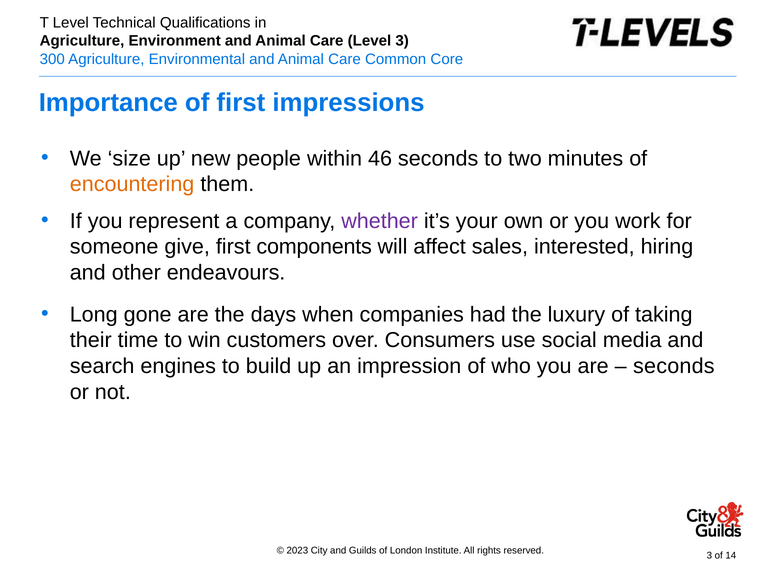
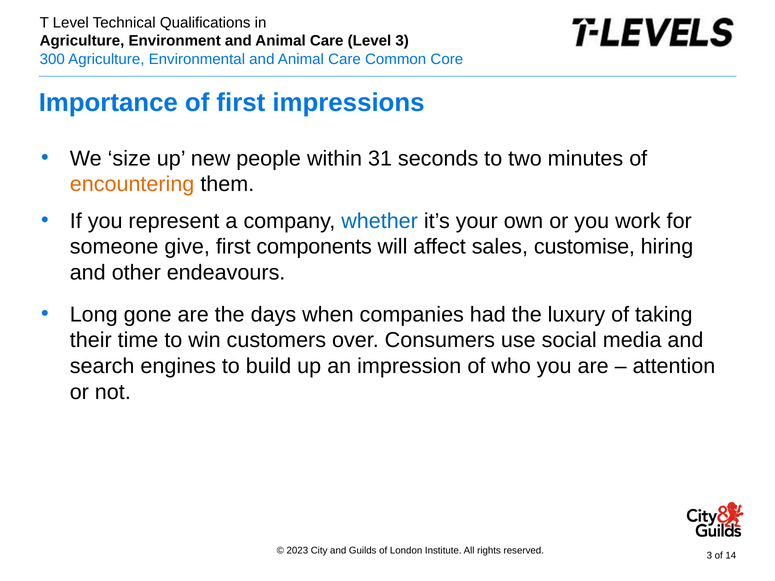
46: 46 -> 31
whether colour: purple -> blue
interested: interested -> customise
seconds at (674, 366): seconds -> attention
